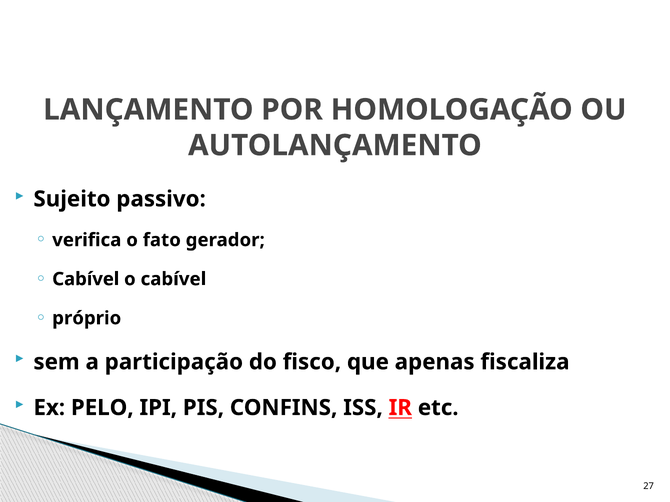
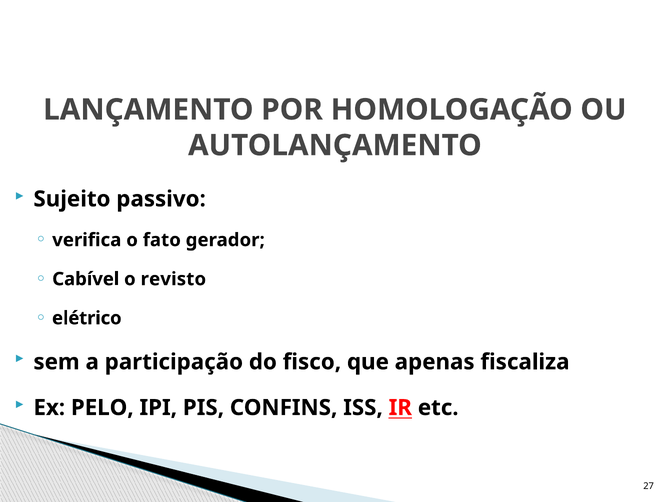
o cabível: cabível -> revisto
próprio: próprio -> elétrico
